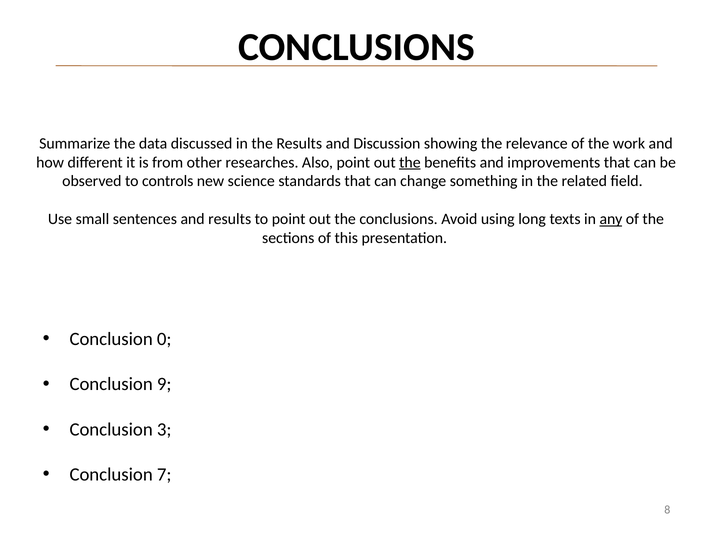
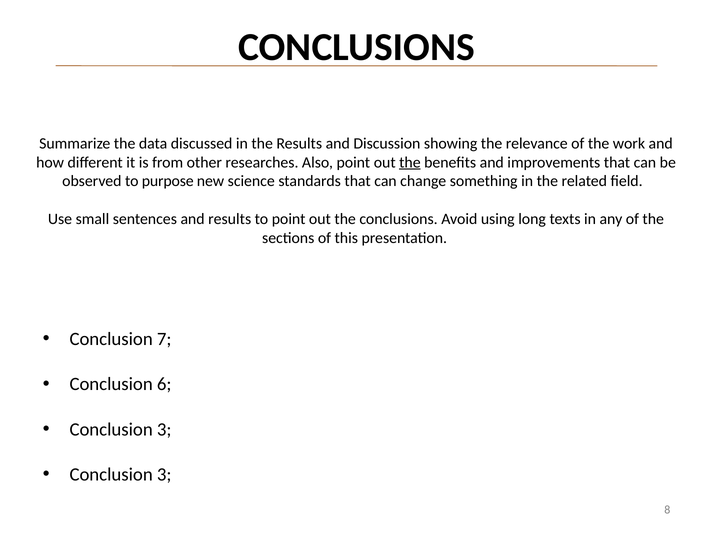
controls: controls -> purpose
any underline: present -> none
0: 0 -> 7
9: 9 -> 6
7 at (164, 475): 7 -> 3
